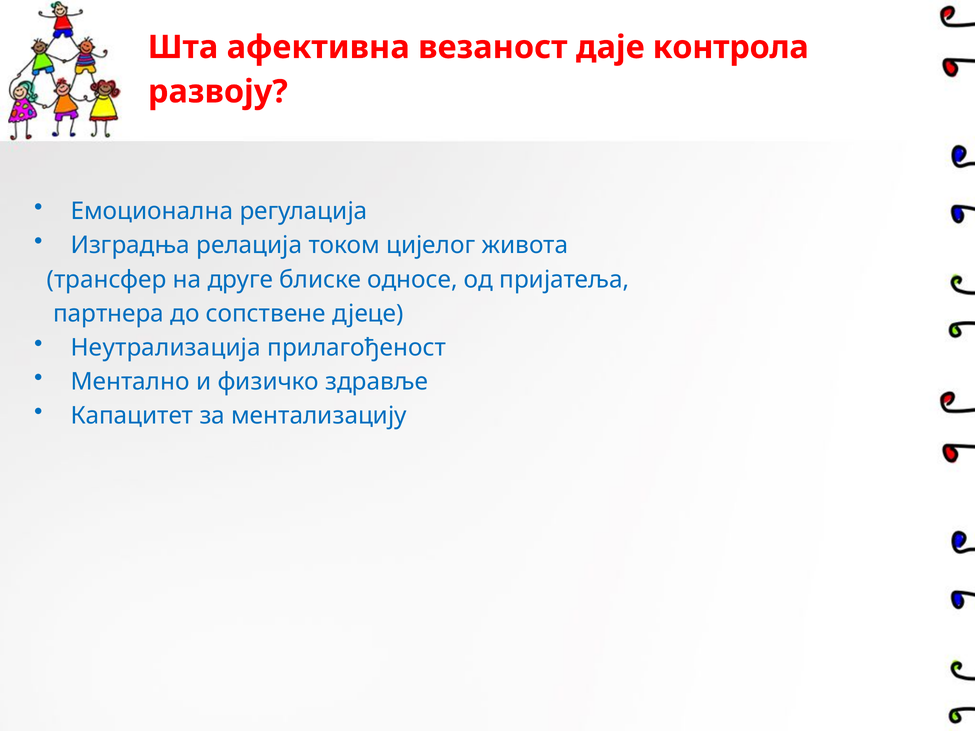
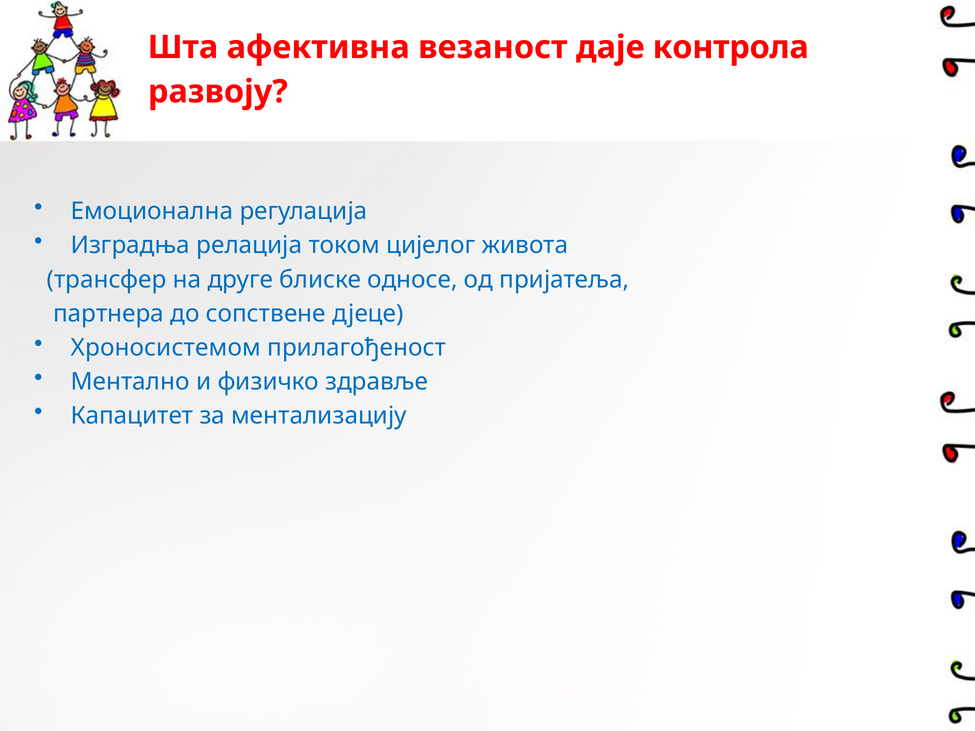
Неутрализација: Неутрализација -> Хроносистемом
